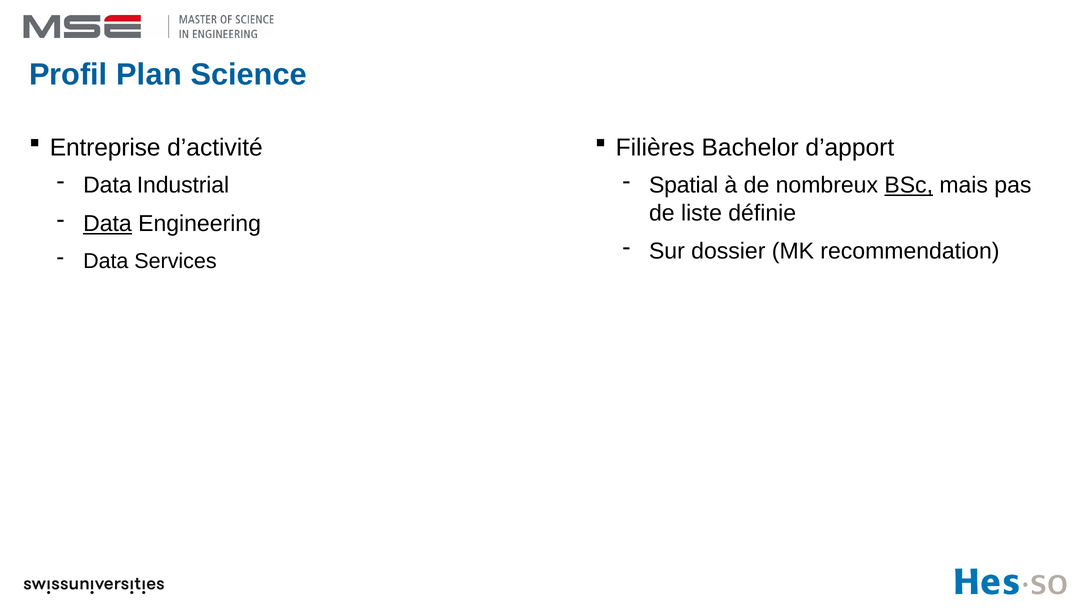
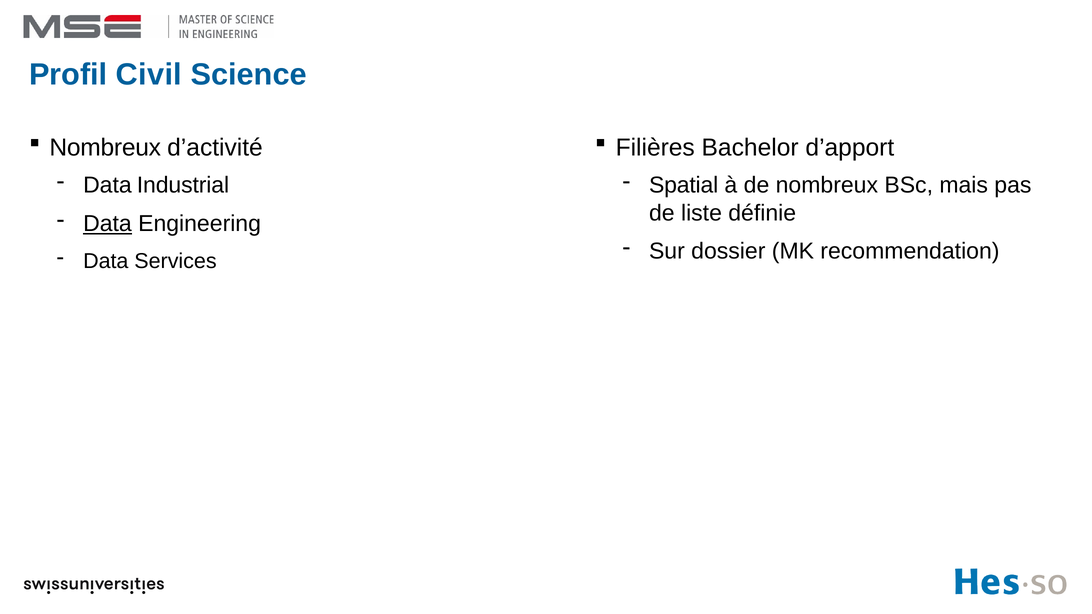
Plan: Plan -> Civil
Entreprise at (105, 148): Entreprise -> Nombreux
BSc underline: present -> none
